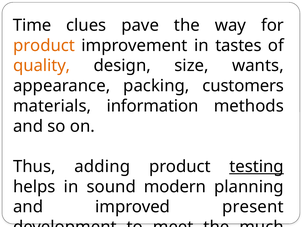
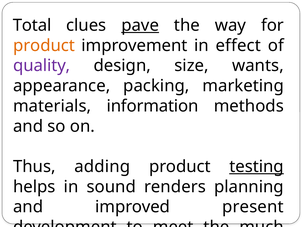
Time: Time -> Total
pave underline: none -> present
tastes: tastes -> effect
quality colour: orange -> purple
customers: customers -> marketing
modern: modern -> renders
